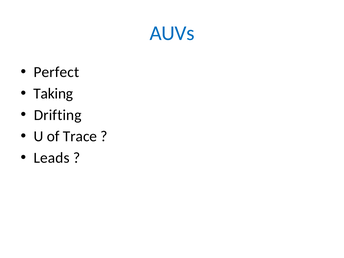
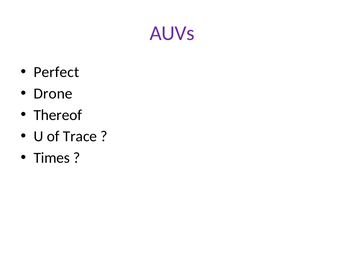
AUVs colour: blue -> purple
Taking: Taking -> Drone
Drifting: Drifting -> Thereof
Leads: Leads -> Times
